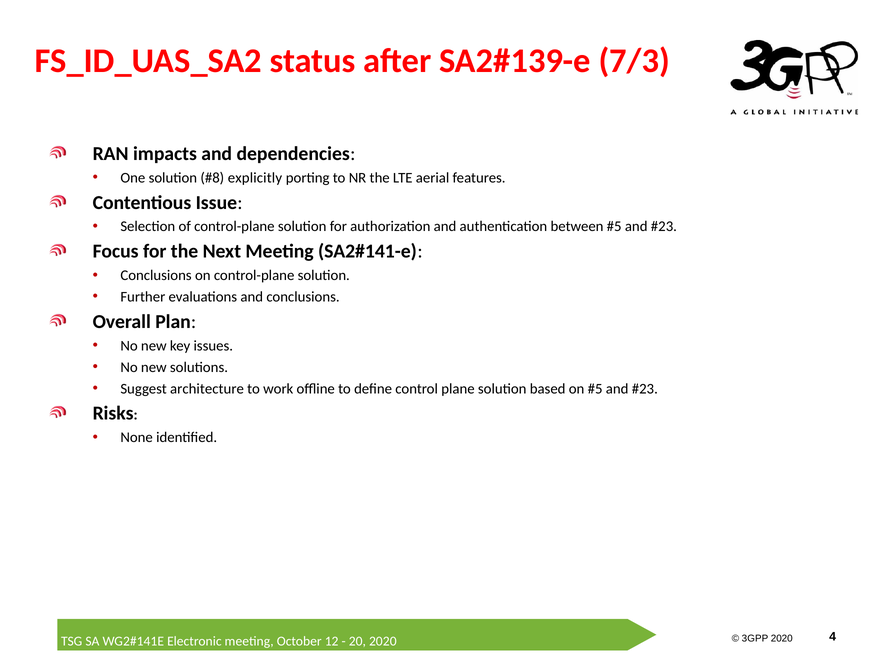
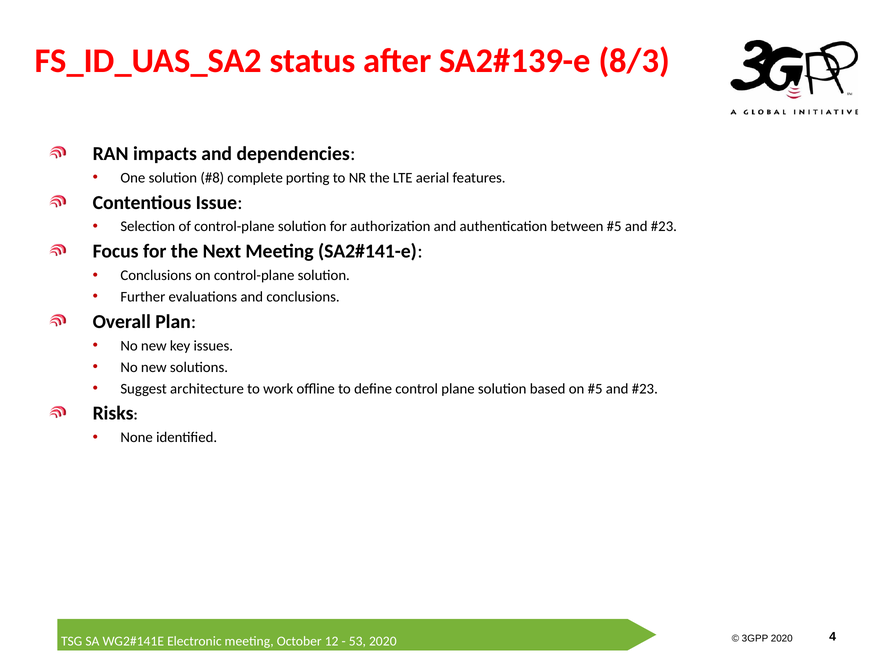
7/3: 7/3 -> 8/3
explicitly: explicitly -> complete
20: 20 -> 53
